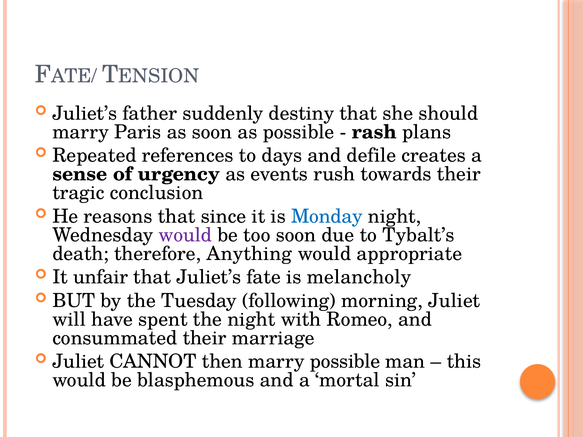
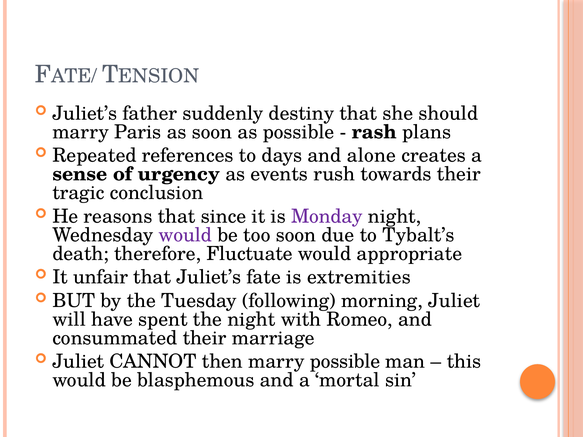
defile: defile -> alone
Monday colour: blue -> purple
Anything: Anything -> Fluctuate
melancholy: melancholy -> extremities
